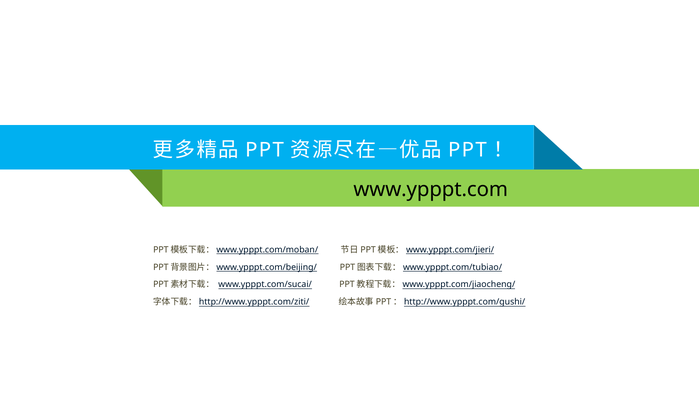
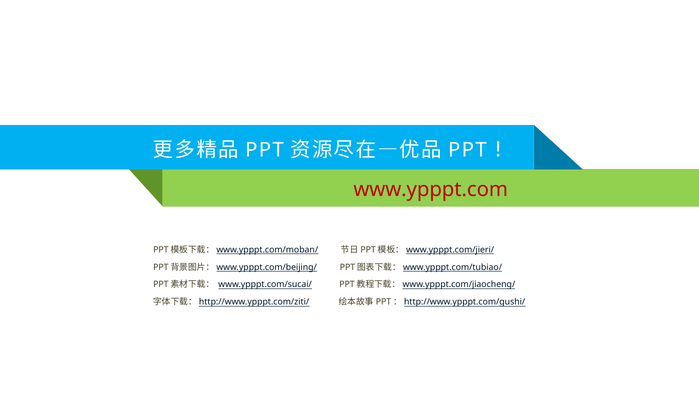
www.ypppt.com colour: black -> red
